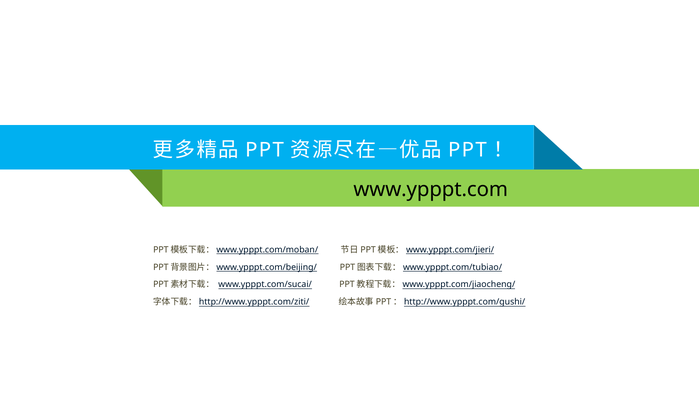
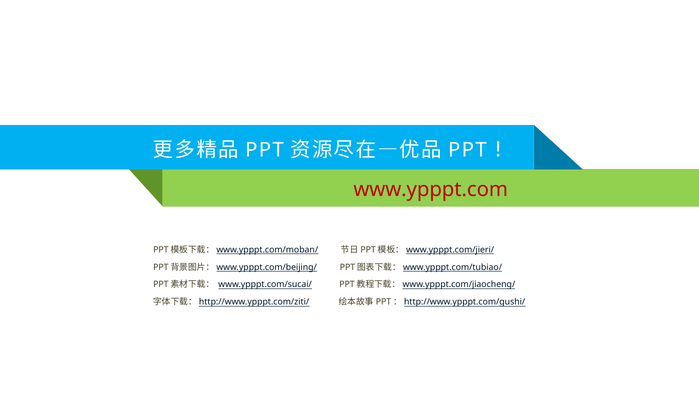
www.ypppt.com colour: black -> red
